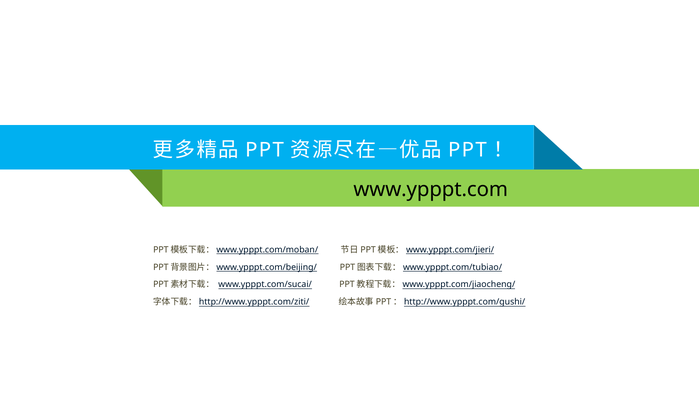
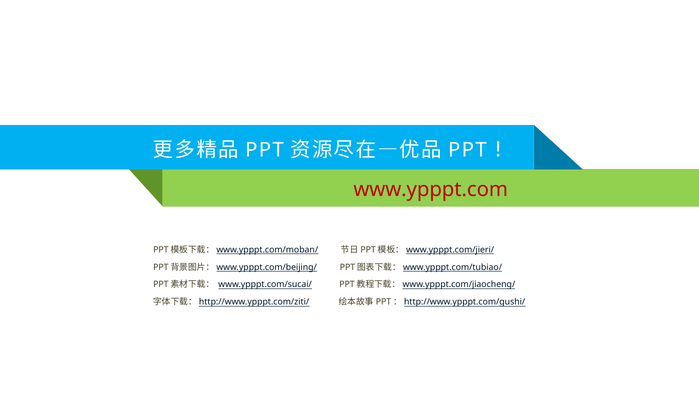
www.ypppt.com colour: black -> red
